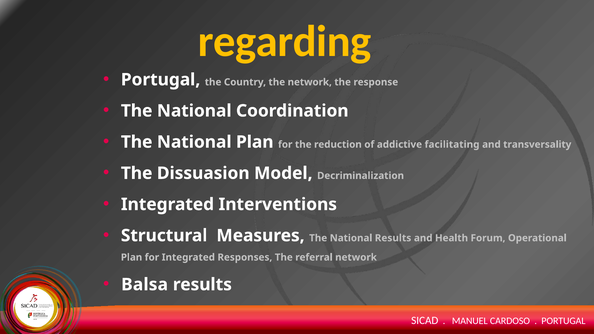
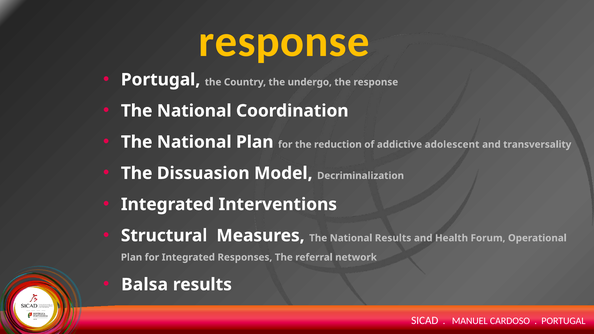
regarding at (285, 42): regarding -> response
the network: network -> undergo
facilitating: facilitating -> adolescent
